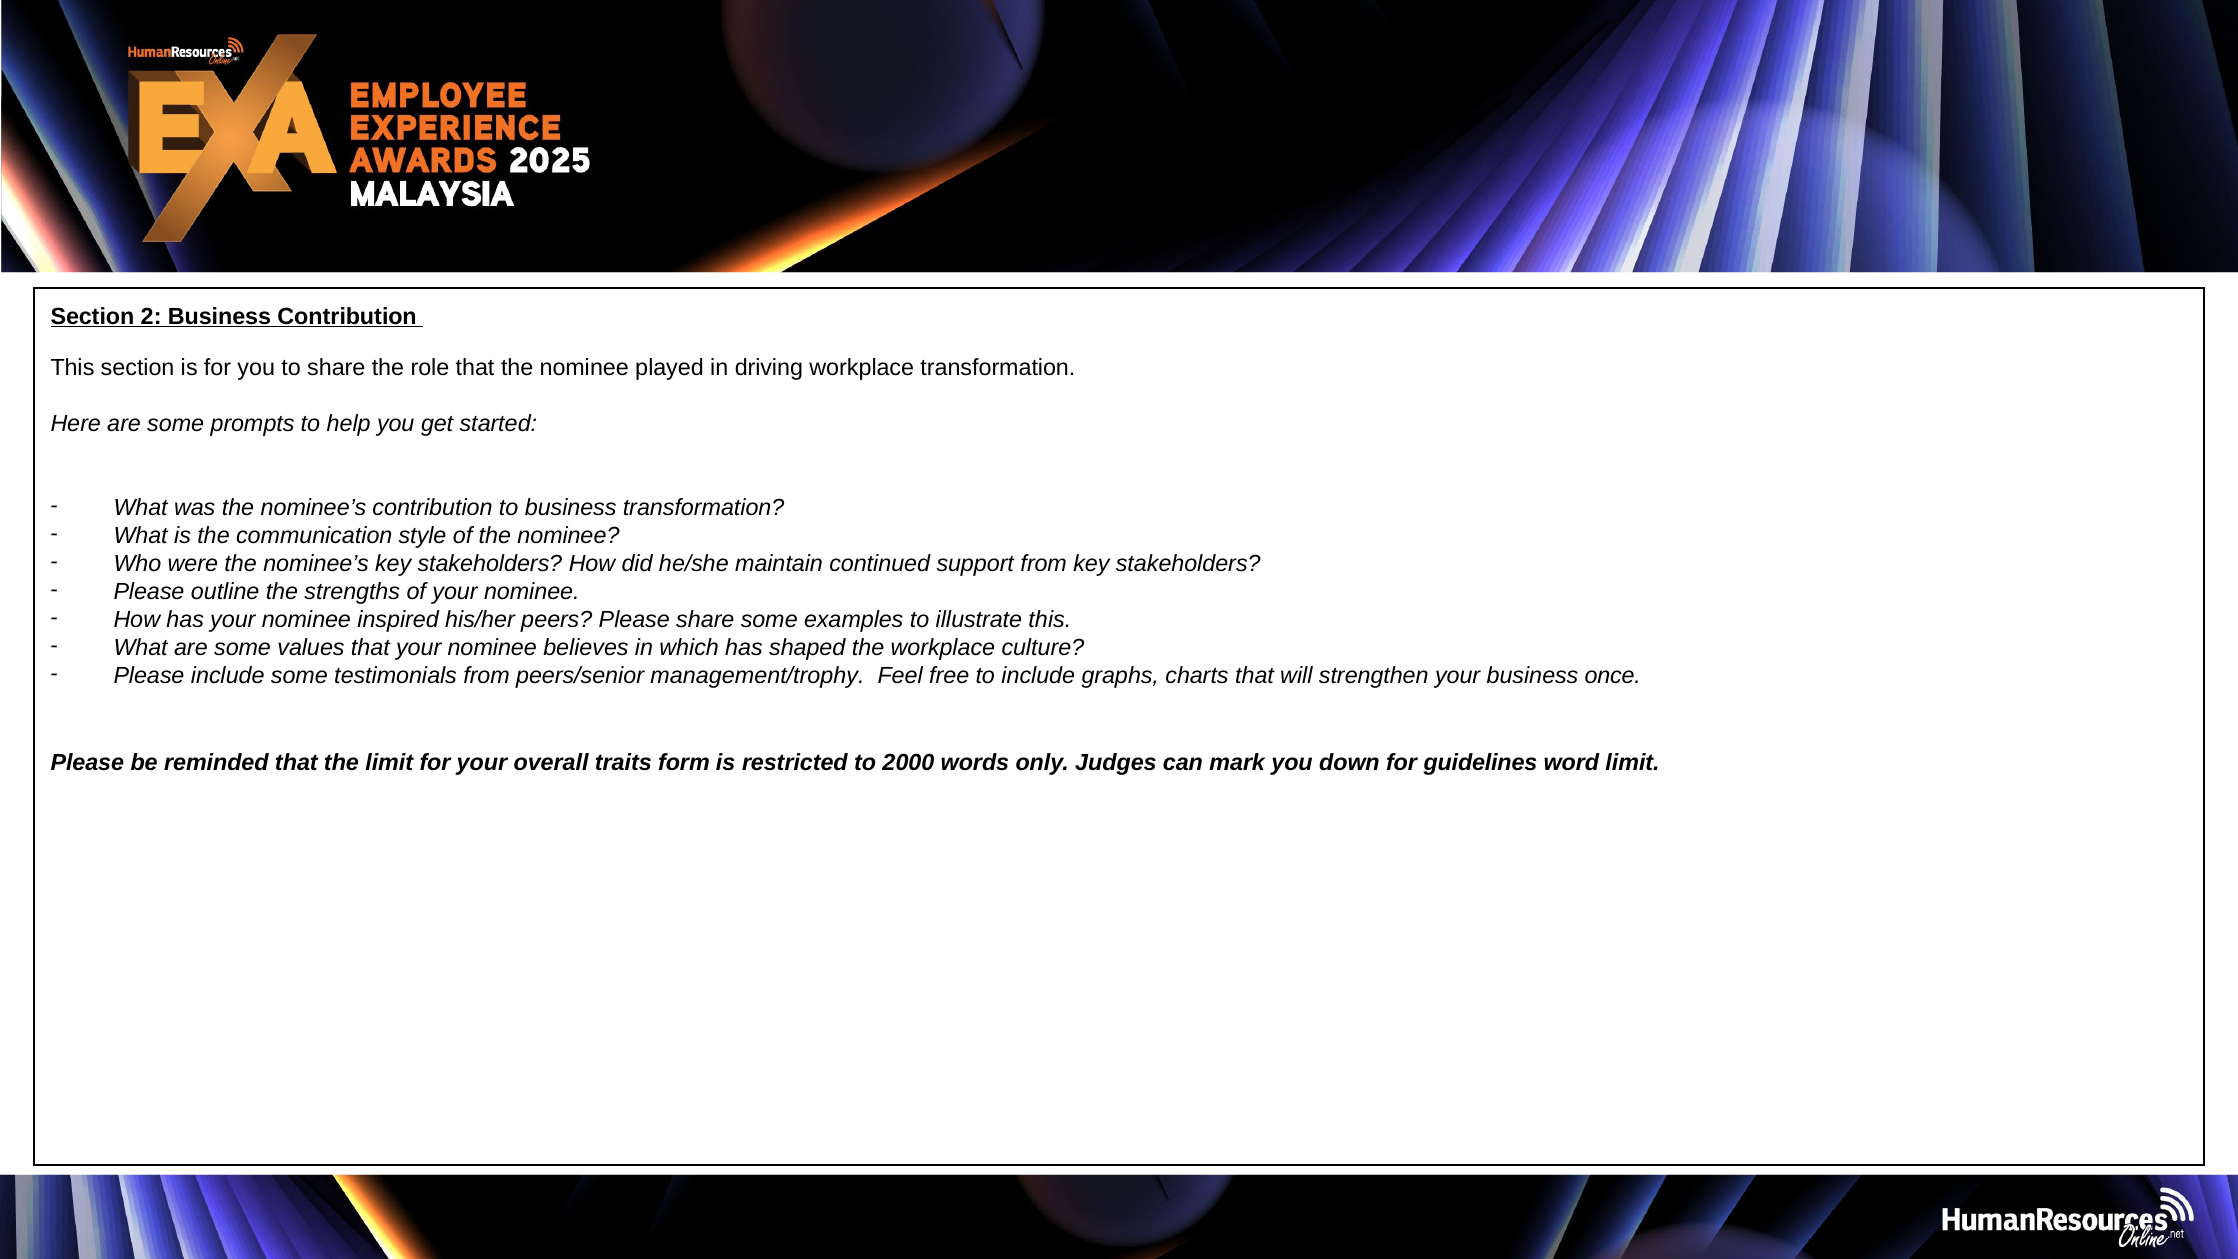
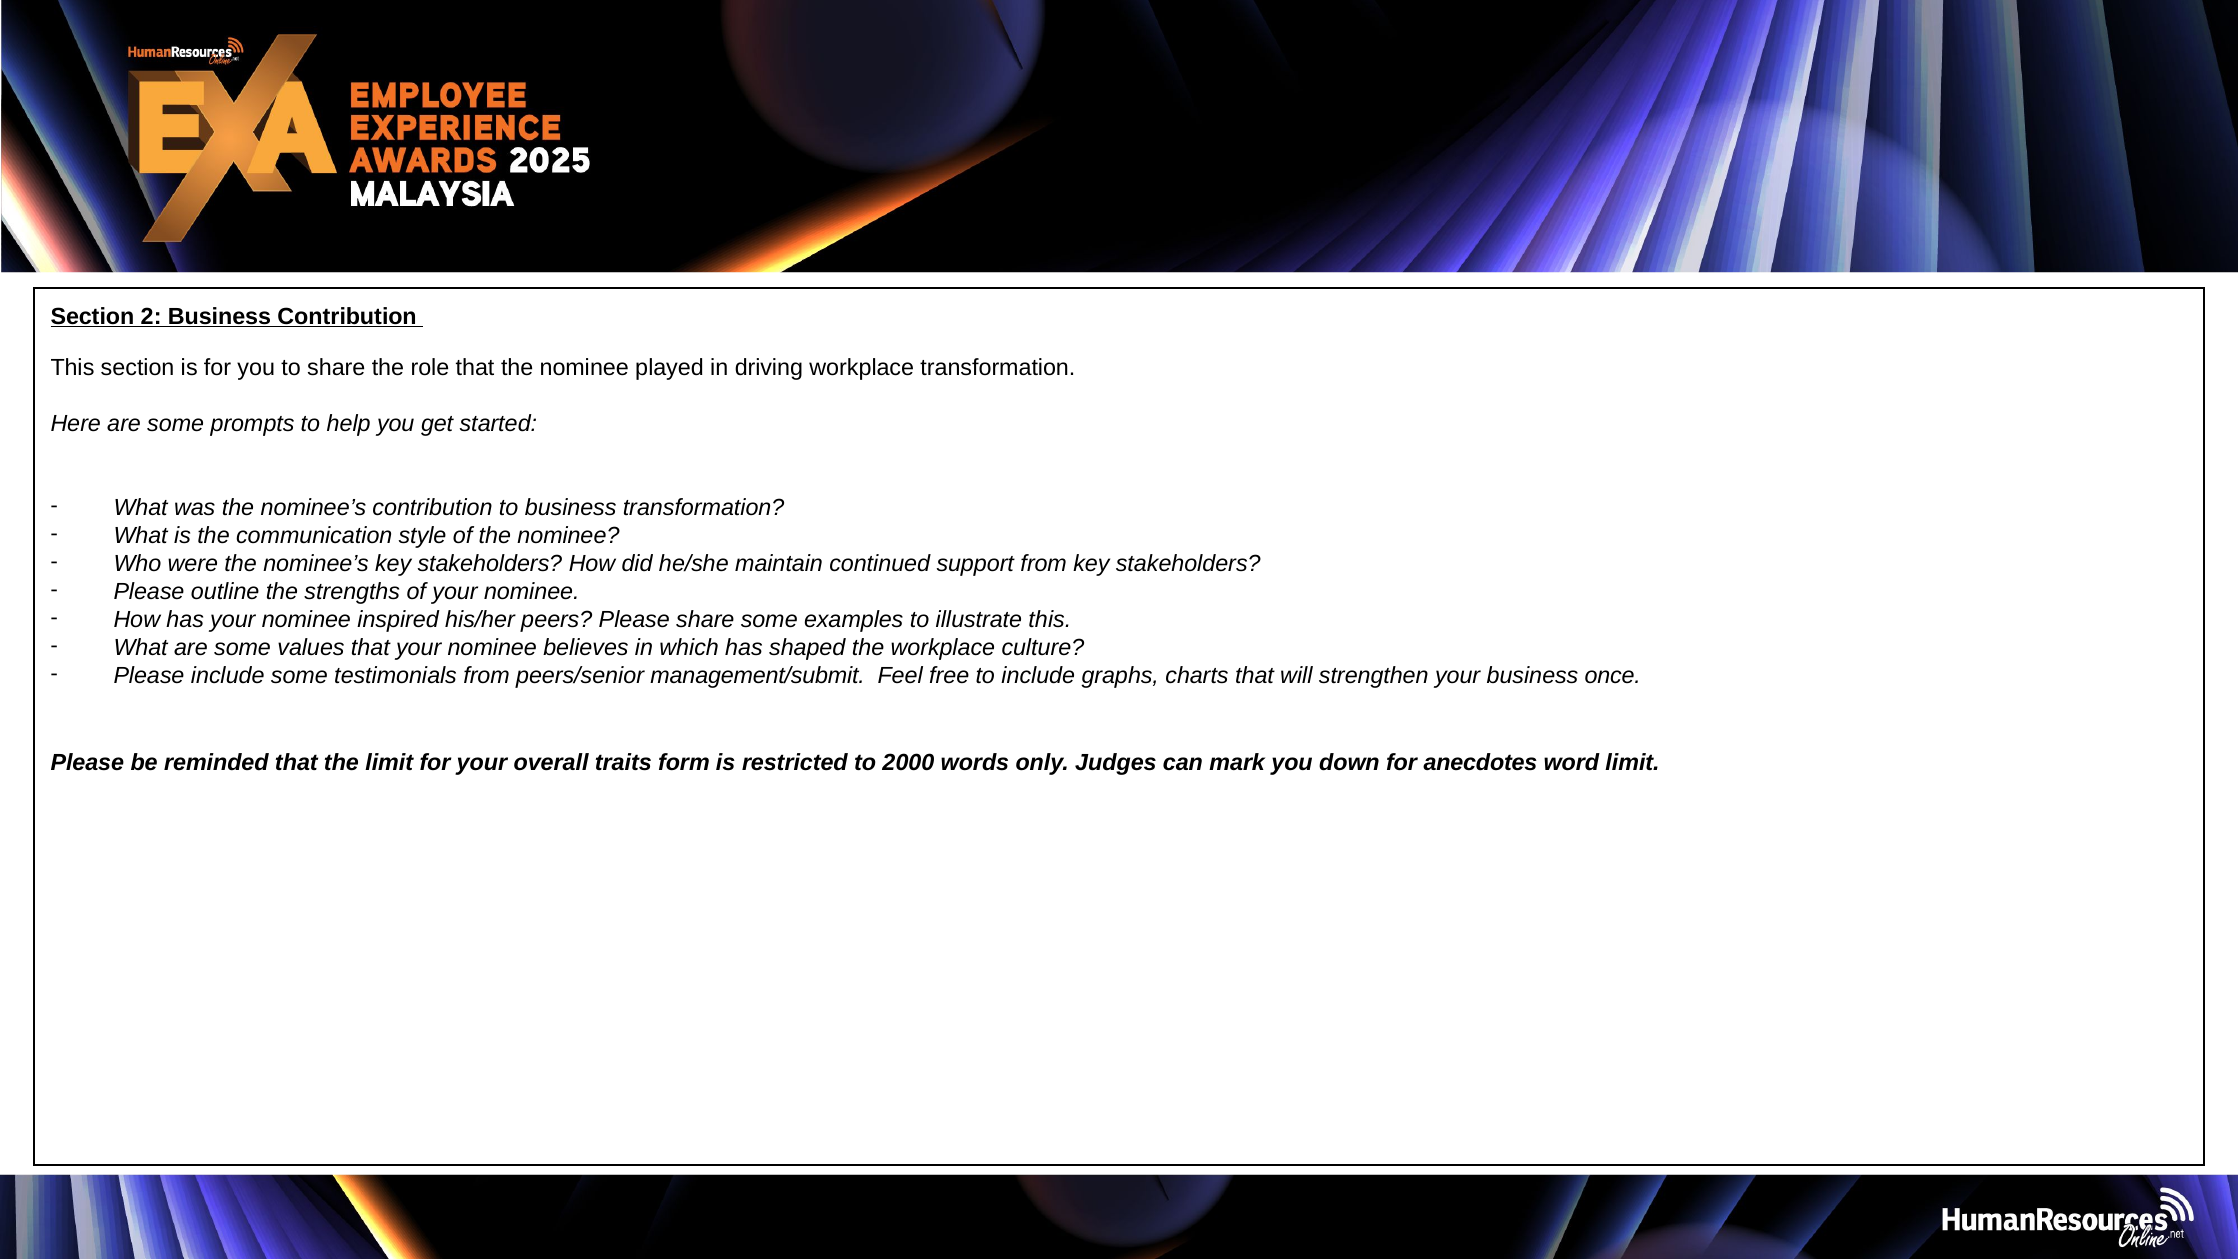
management/trophy: management/trophy -> management/submit
guidelines: guidelines -> anecdotes
